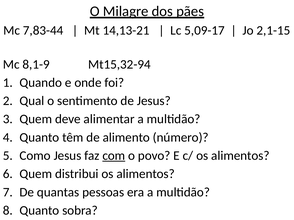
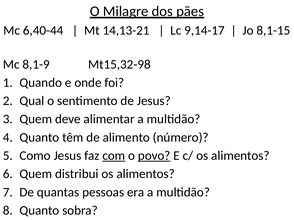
7,83-44: 7,83-44 -> 6,40-44
5,09-17: 5,09-17 -> 9,14-17
2,1-15: 2,1-15 -> 8,1-15
Mt15,32-94: Mt15,32-94 -> Mt15,32-98
povo underline: none -> present
